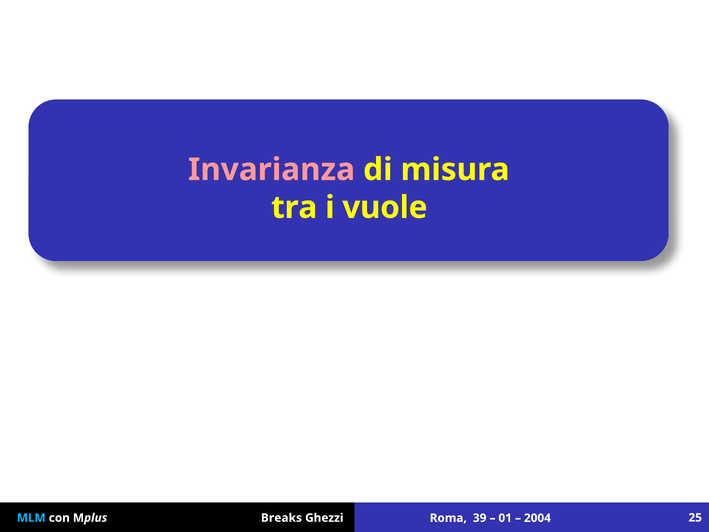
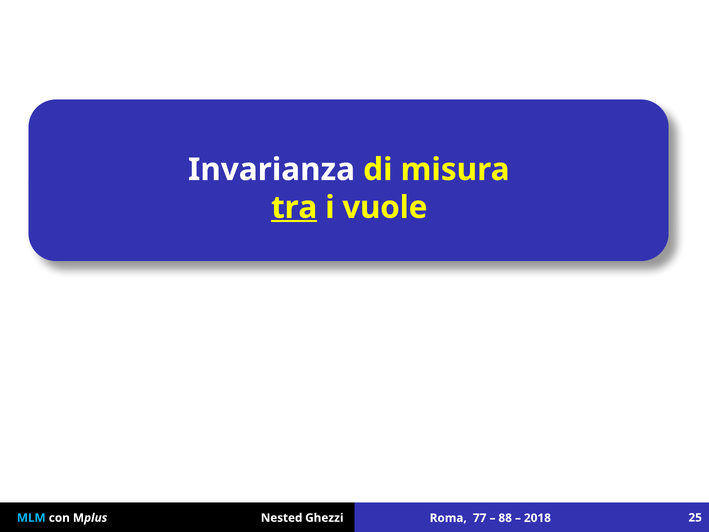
Invarianza colour: pink -> white
tra underline: none -> present
Breaks: Breaks -> Nested
39: 39 -> 77
01: 01 -> 88
2004: 2004 -> 2018
